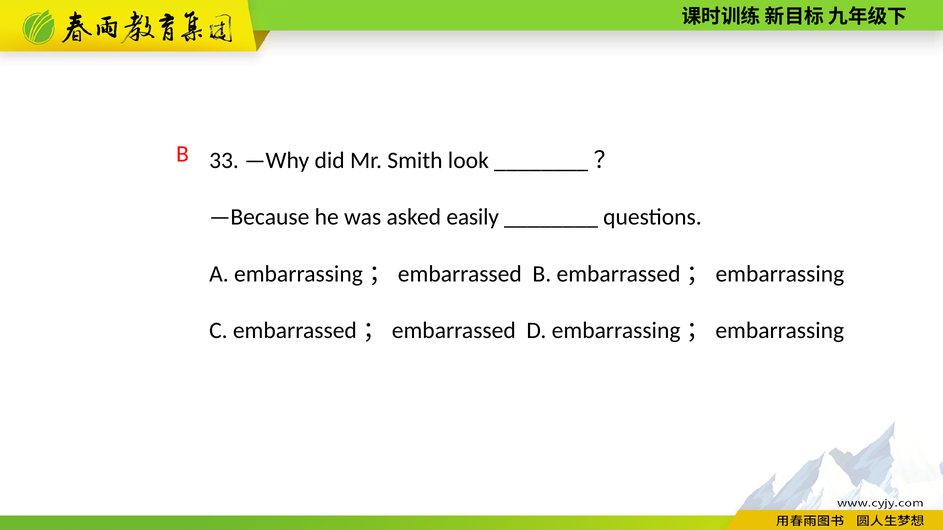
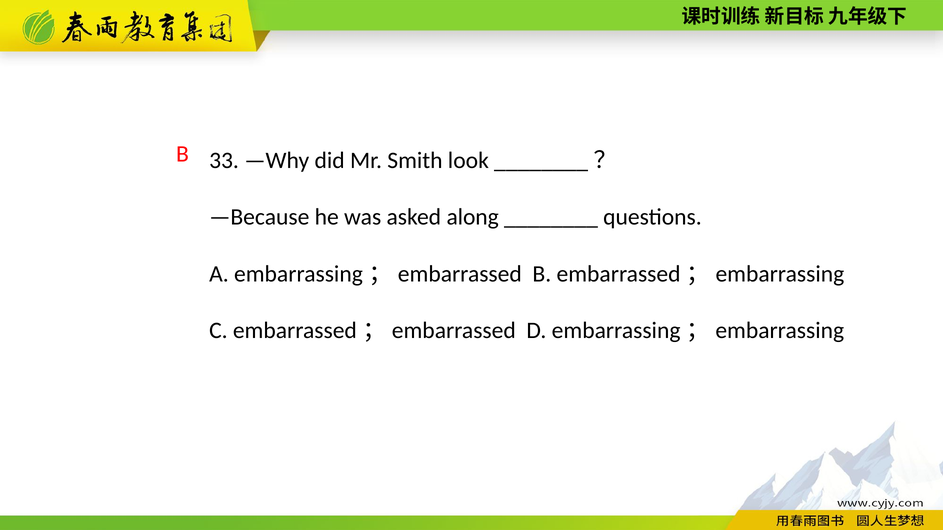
easily: easily -> along
